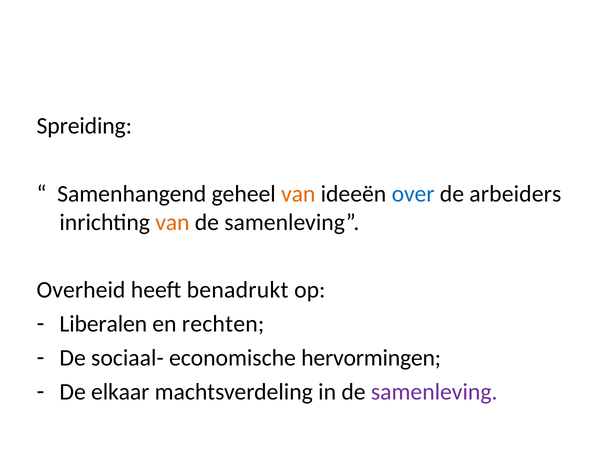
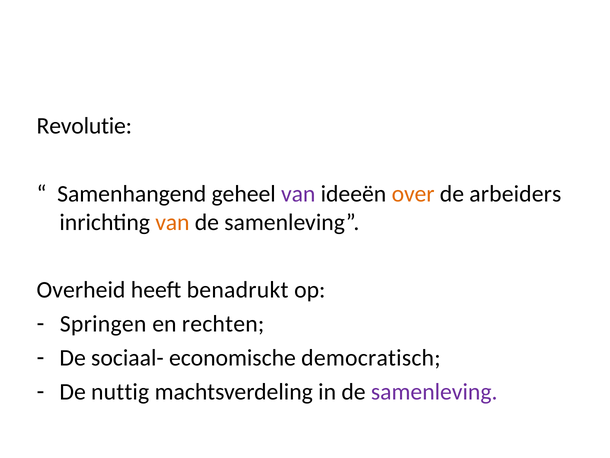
Spreiding: Spreiding -> Revolutie
van at (298, 194) colour: orange -> purple
over colour: blue -> orange
Liberalen: Liberalen -> Springen
hervormingen: hervormingen -> democratisch
elkaar: elkaar -> nuttig
